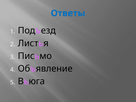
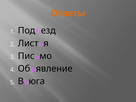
Ответы colour: blue -> orange
